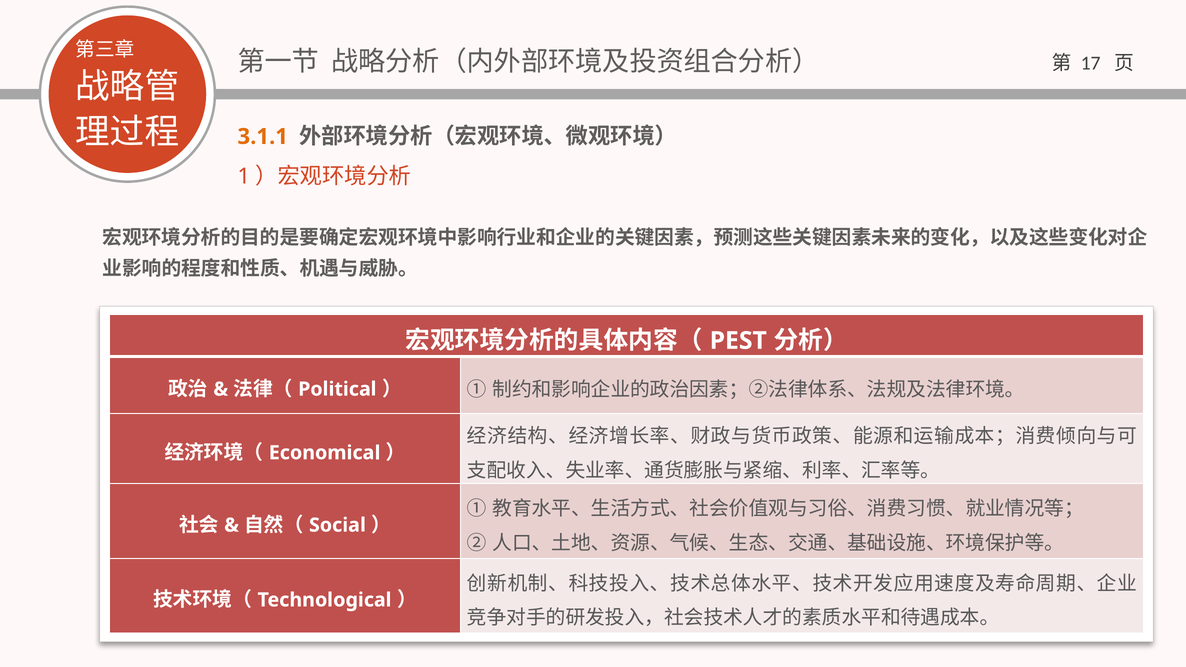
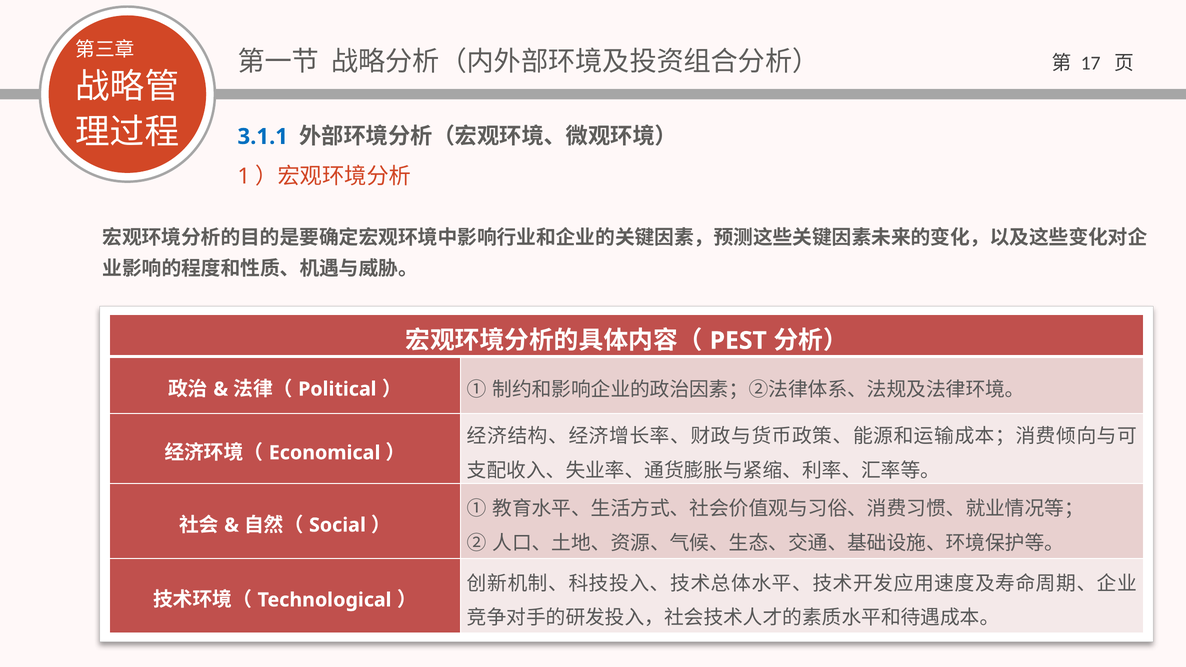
3.1.1 colour: orange -> blue
